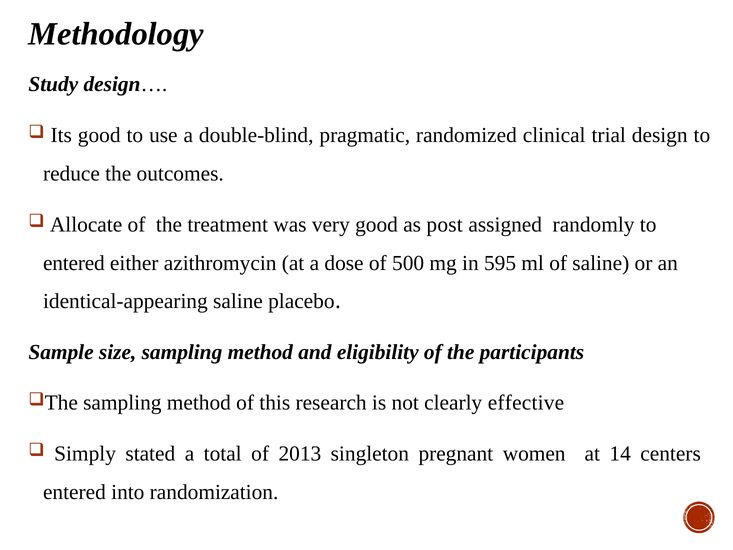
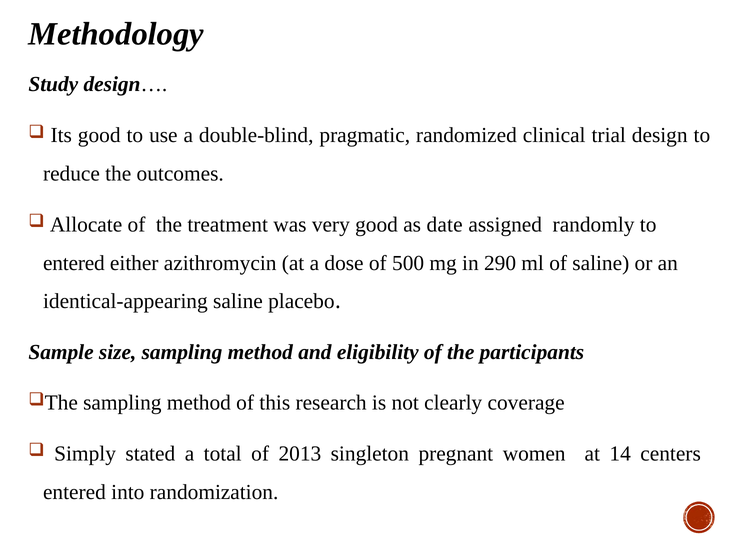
post: post -> date
595: 595 -> 290
effective: effective -> coverage
